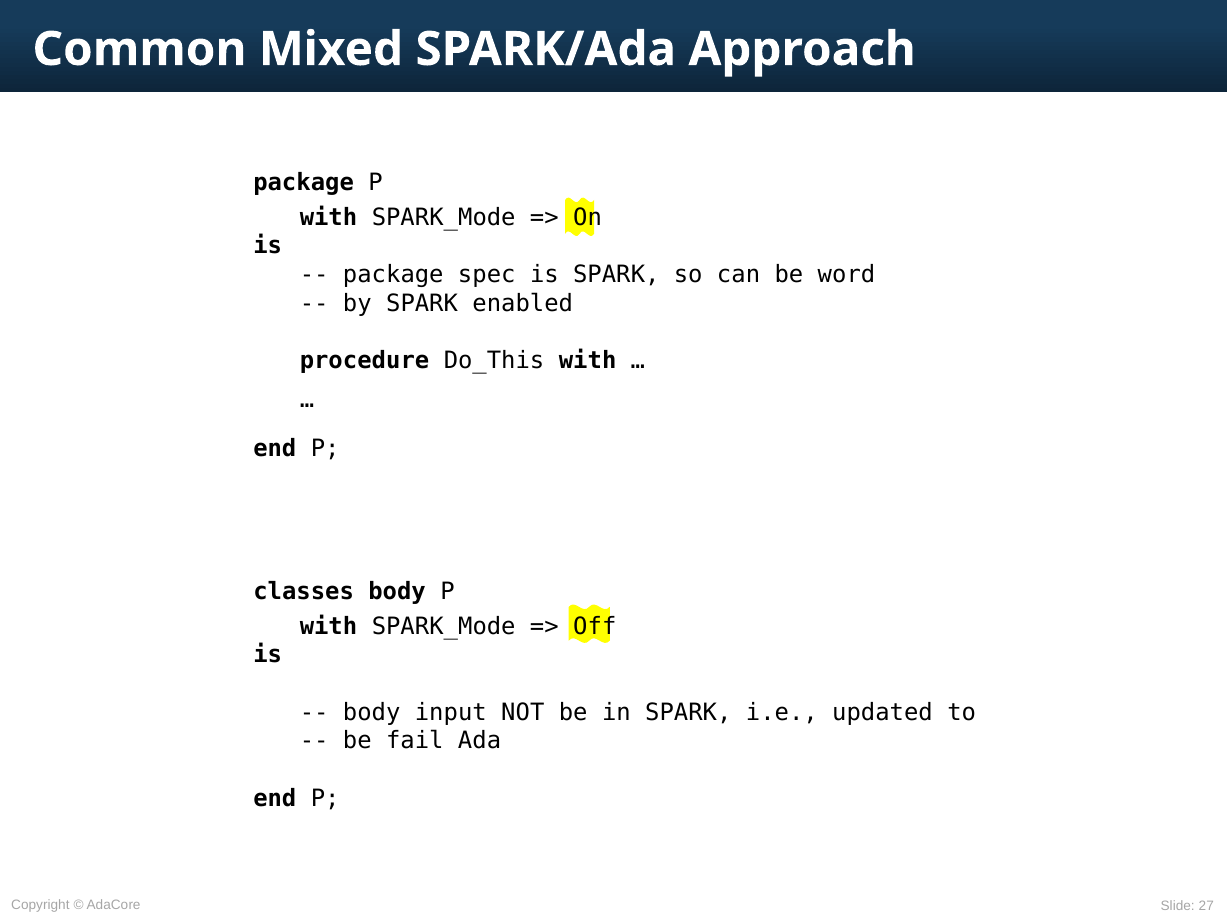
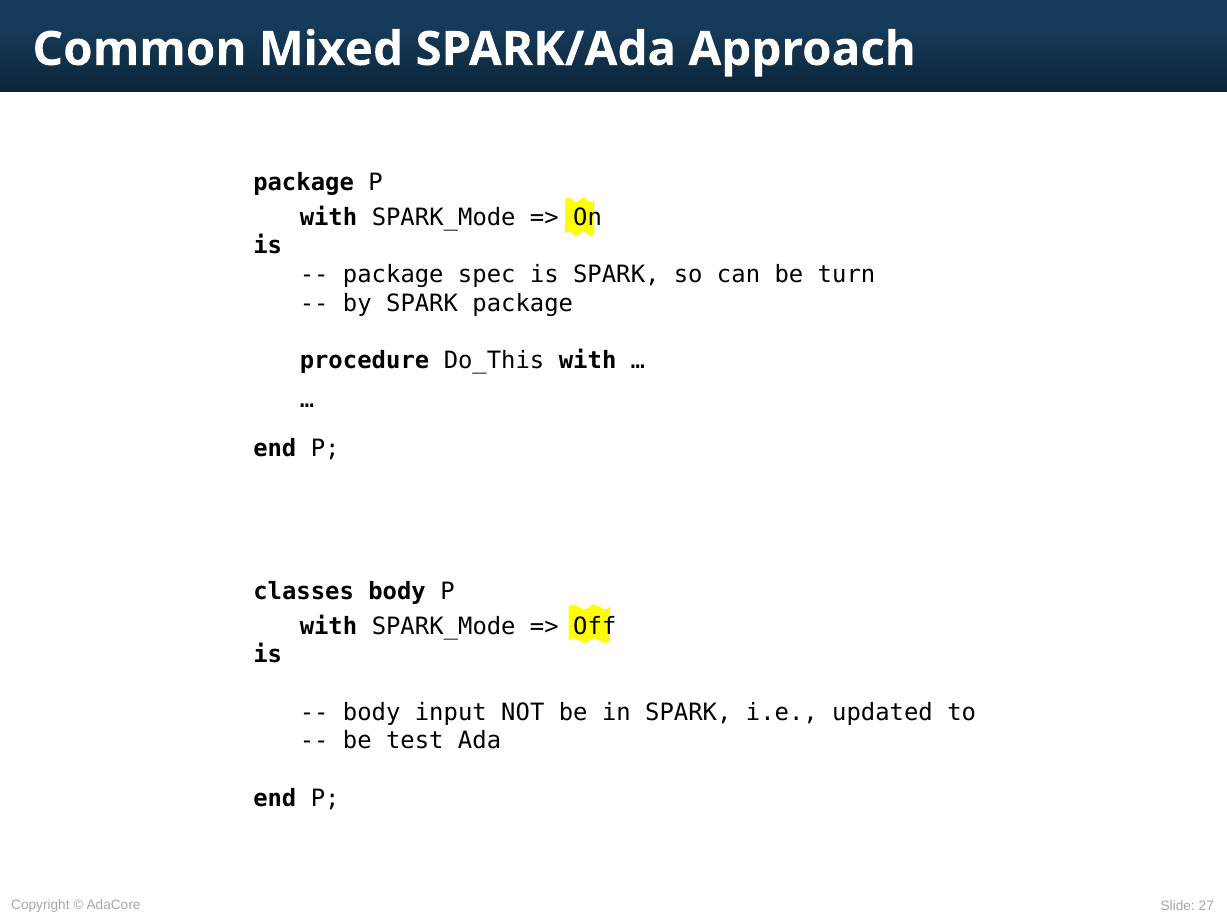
word: word -> turn
SPARK enabled: enabled -> package
fail: fail -> test
